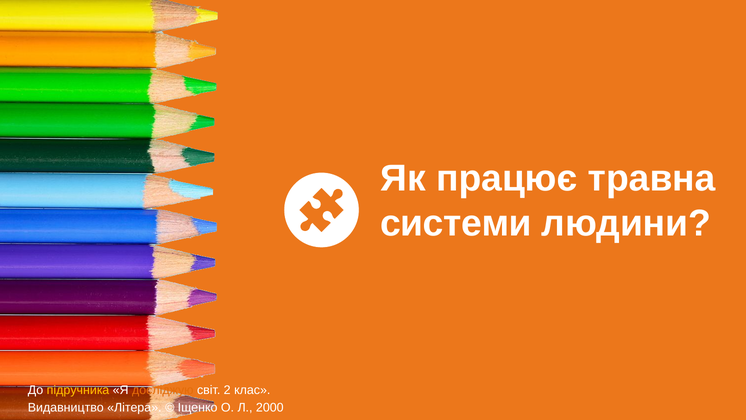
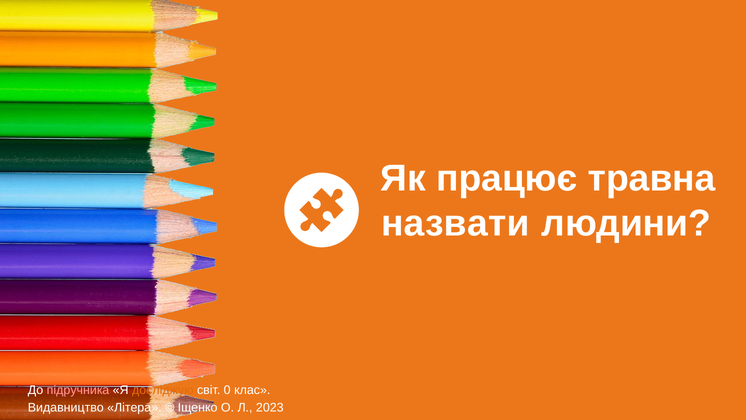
системи: системи -> назвати
підручника colour: yellow -> pink
2: 2 -> 0
2000: 2000 -> 2023
